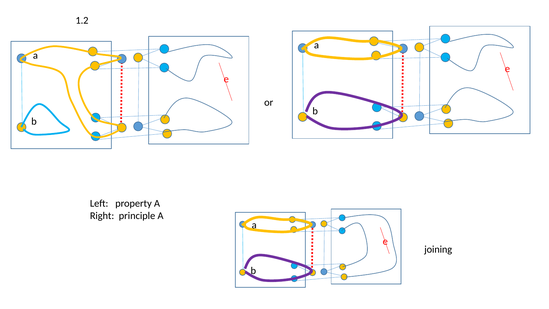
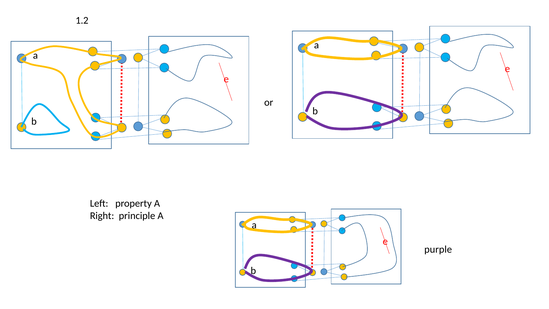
joining: joining -> purple
